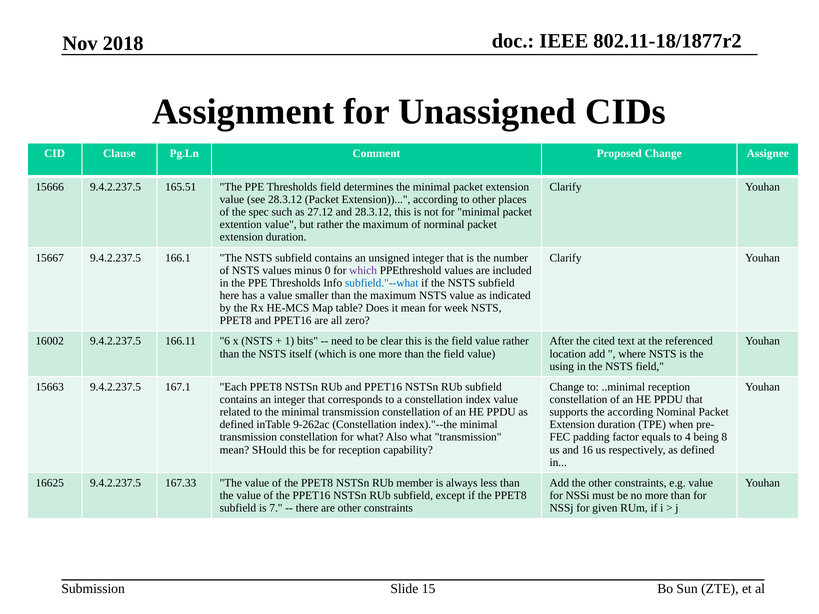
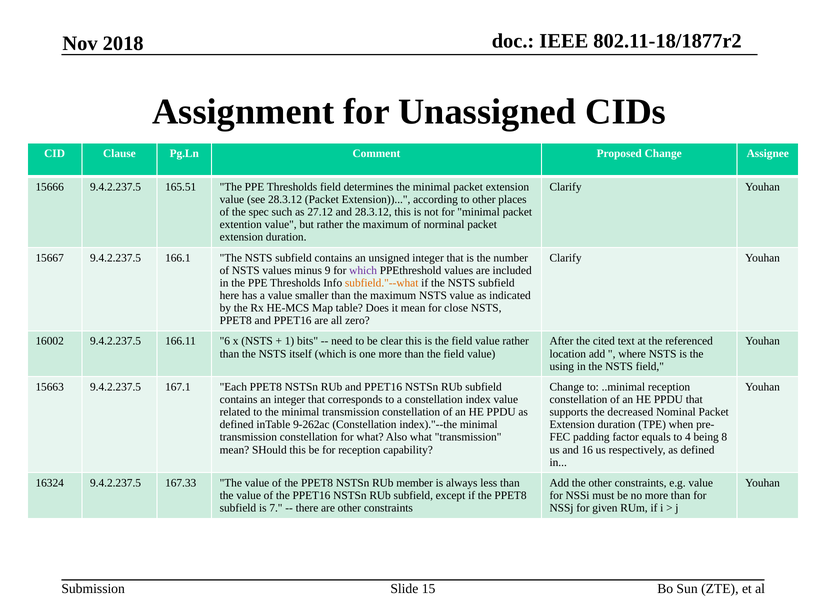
0: 0 -> 9
subfield."--what colour: blue -> orange
week: week -> close
the according: according -> decreased
16625: 16625 -> 16324
